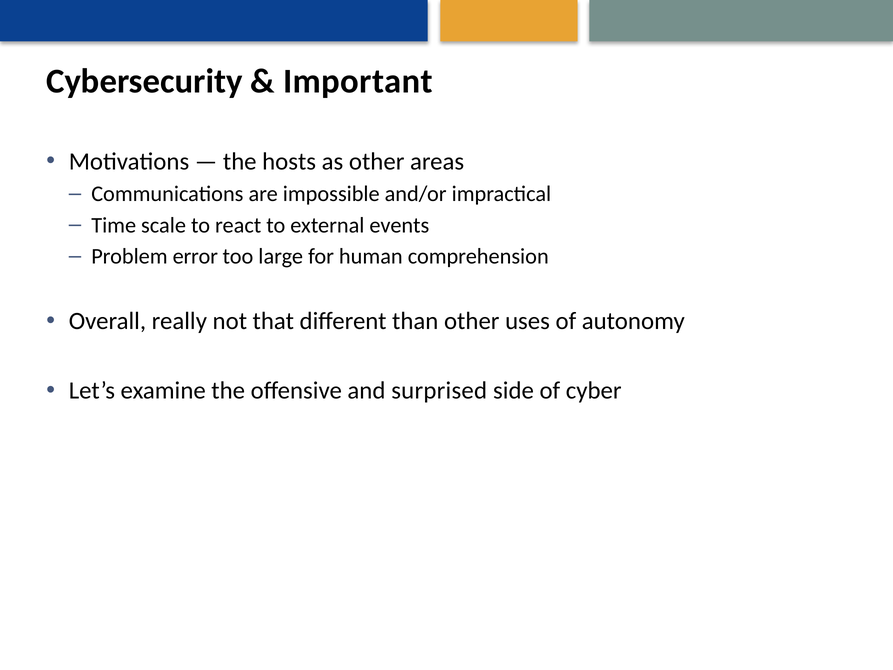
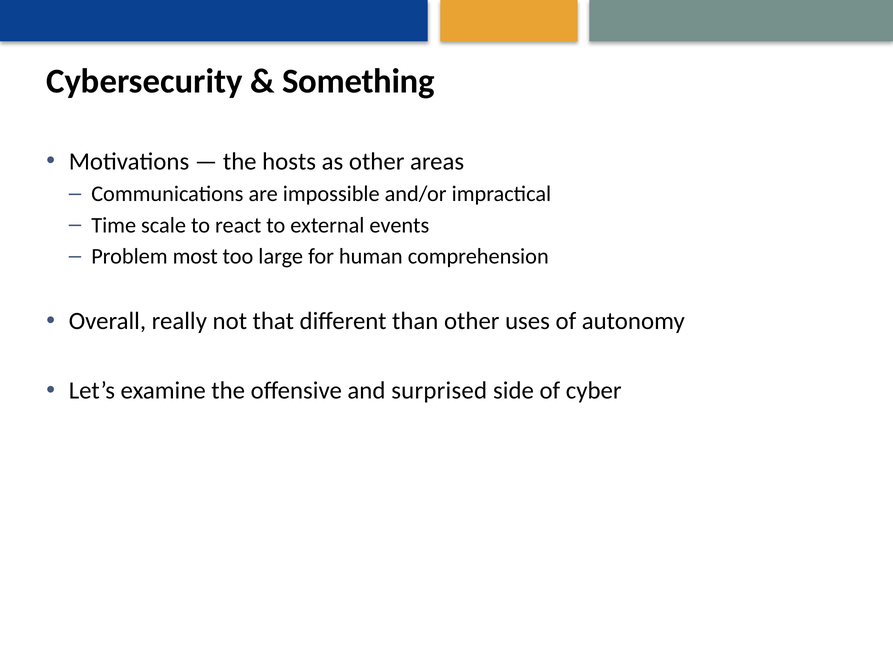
Important: Important -> Something
error: error -> most
